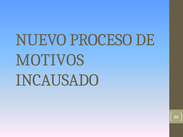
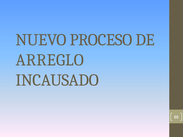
MOTIVOS: MOTIVOS -> ARREGLO
